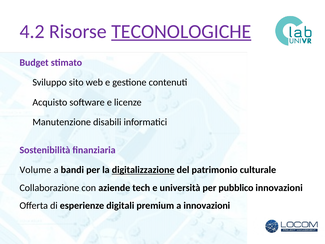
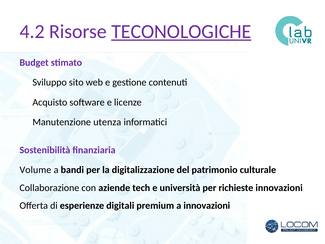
disabili: disabili -> utenza
digitalizzazione underline: present -> none
pubblico: pubblico -> richieste
